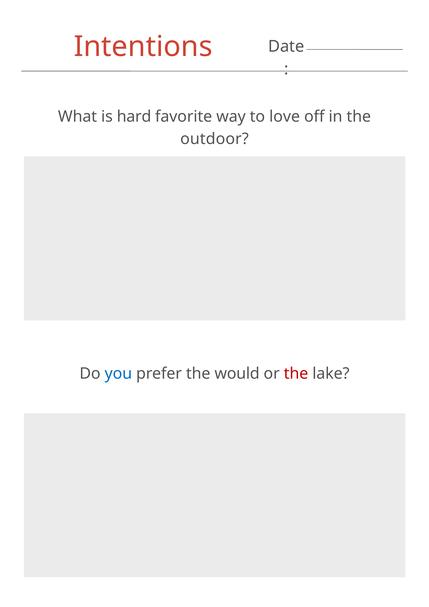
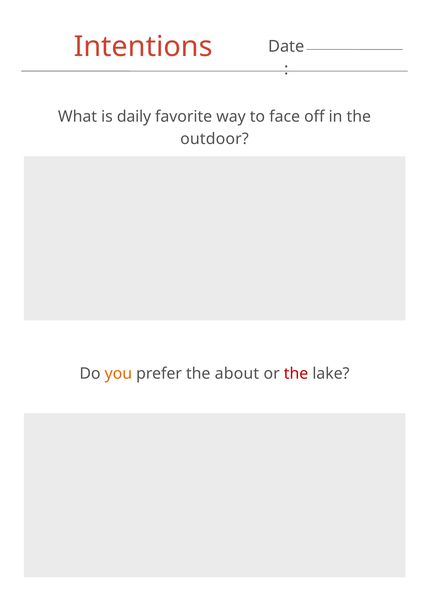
hard: hard -> daily
love: love -> face
you colour: blue -> orange
would: would -> about
